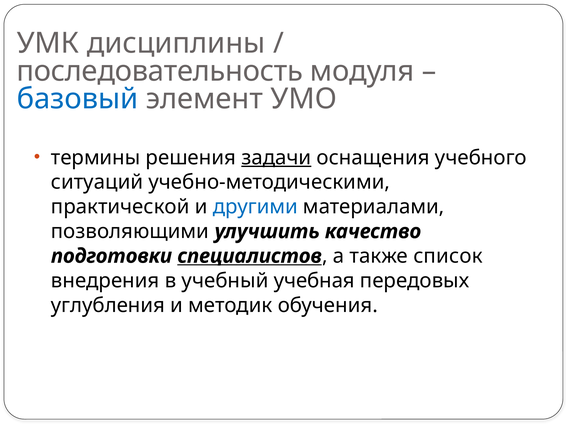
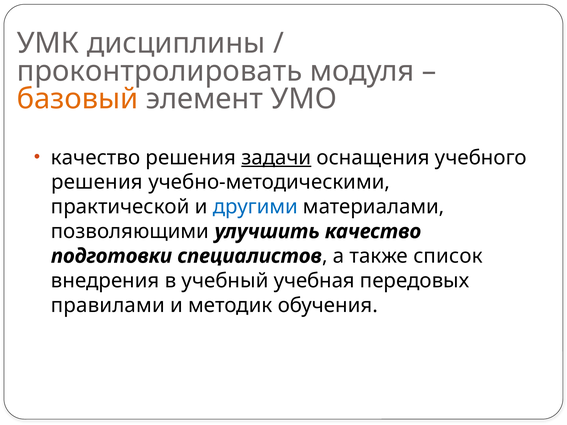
последовательность: последовательность -> проконтролировать
базовый colour: blue -> orange
термины at (96, 158): термины -> качество
ситуаций at (97, 182): ситуаций -> решения
специалистов underline: present -> none
углубления: углубления -> правилами
